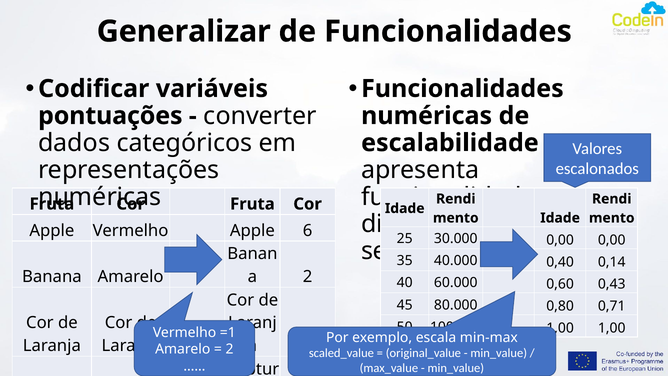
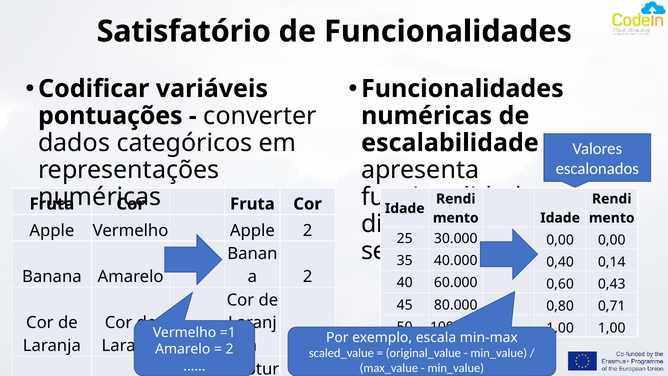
Generalizar: Generalizar -> Satisfatório
Apple 6: 6 -> 2
